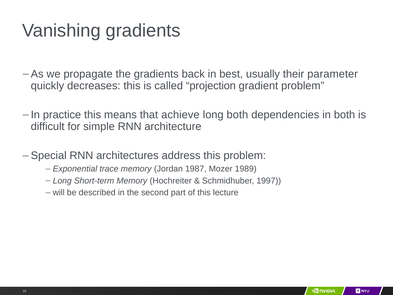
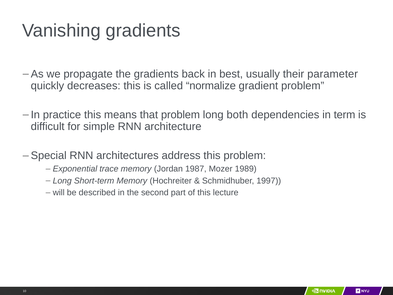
projection: projection -> normalize
that achieve: achieve -> problem
in both: both -> term
